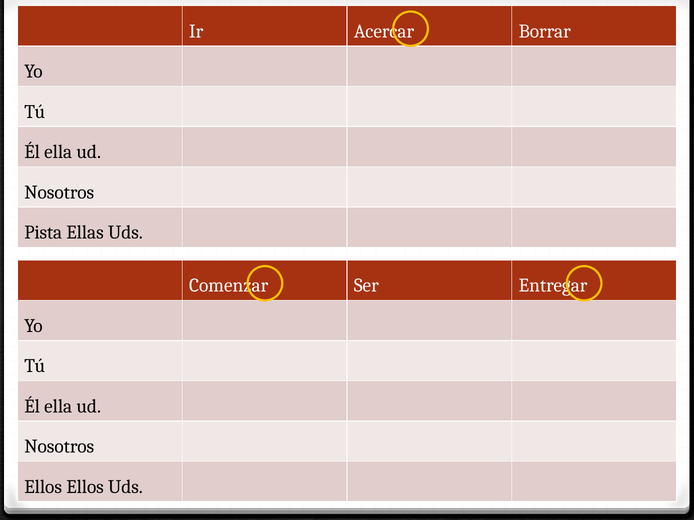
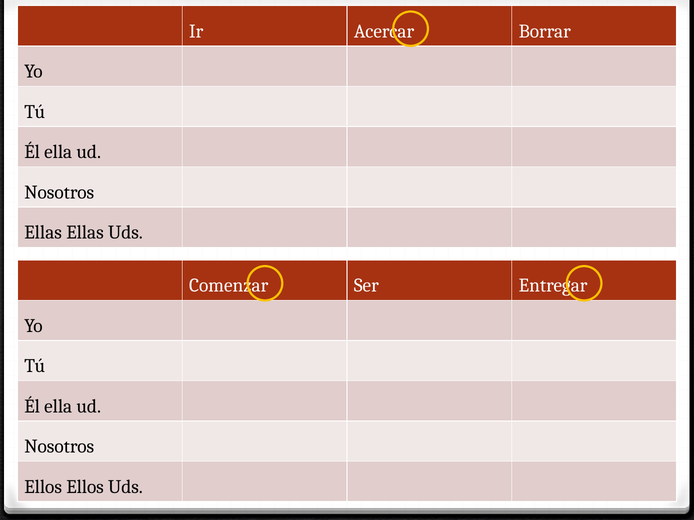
Pista at (43, 233): Pista -> Ellas
